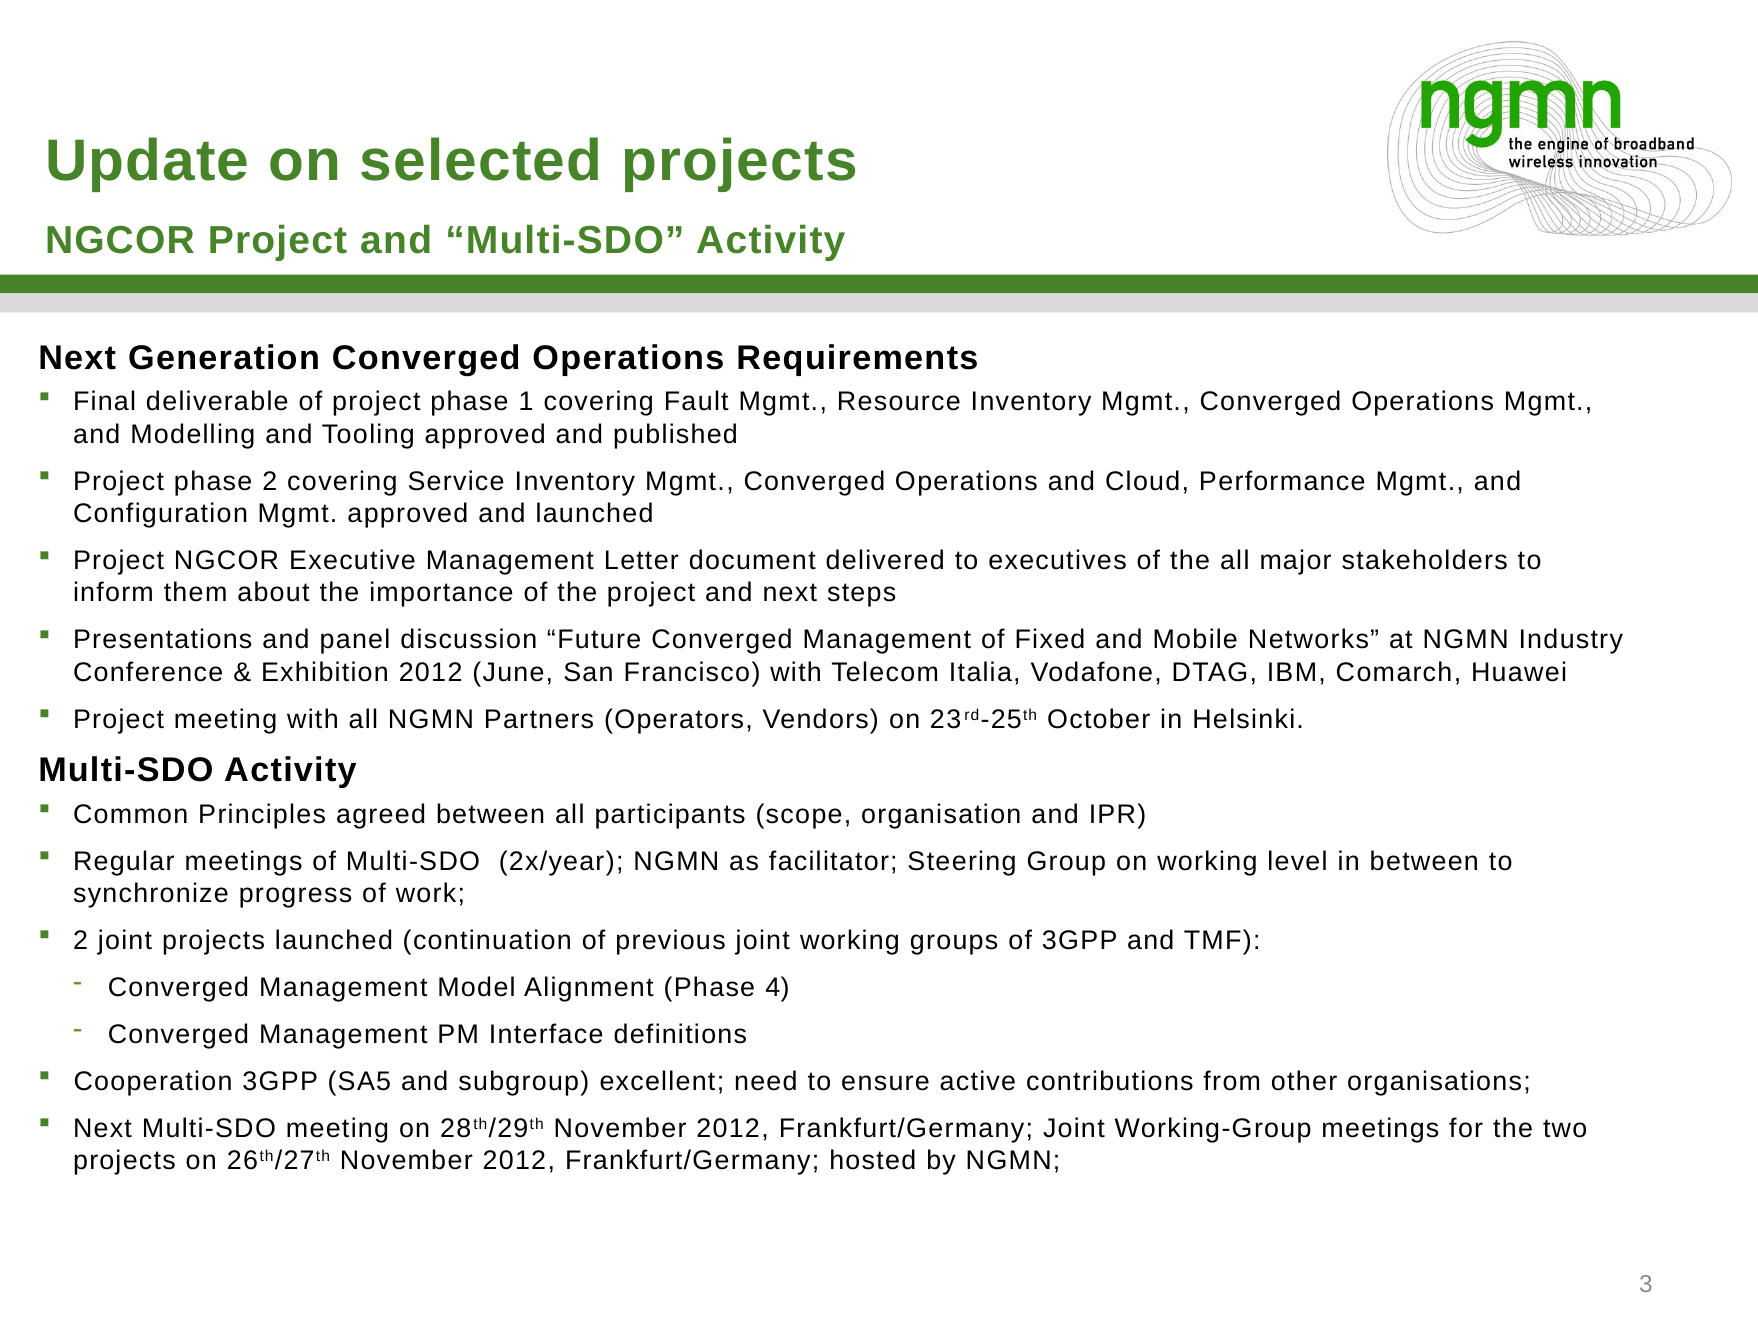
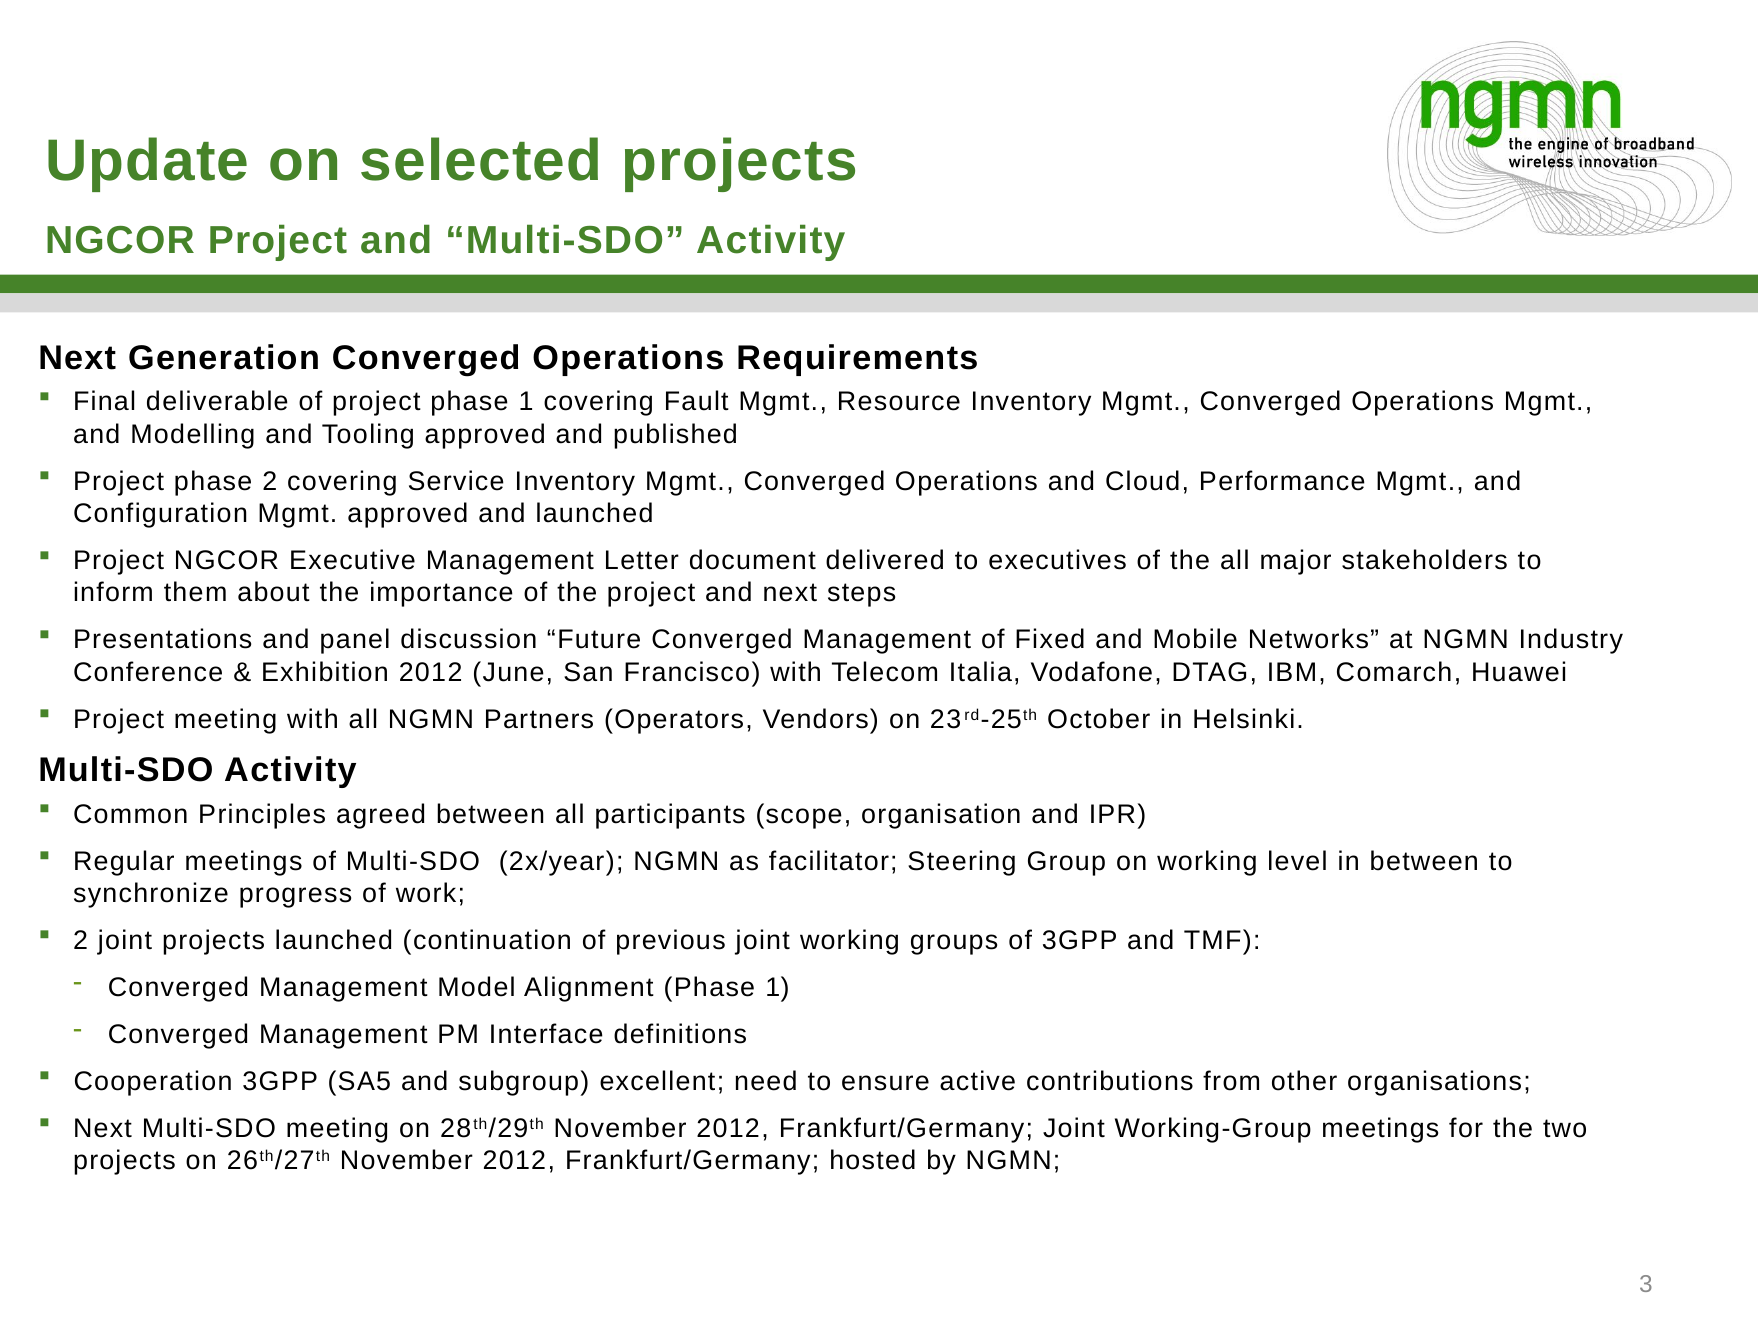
Alignment Phase 4: 4 -> 1
